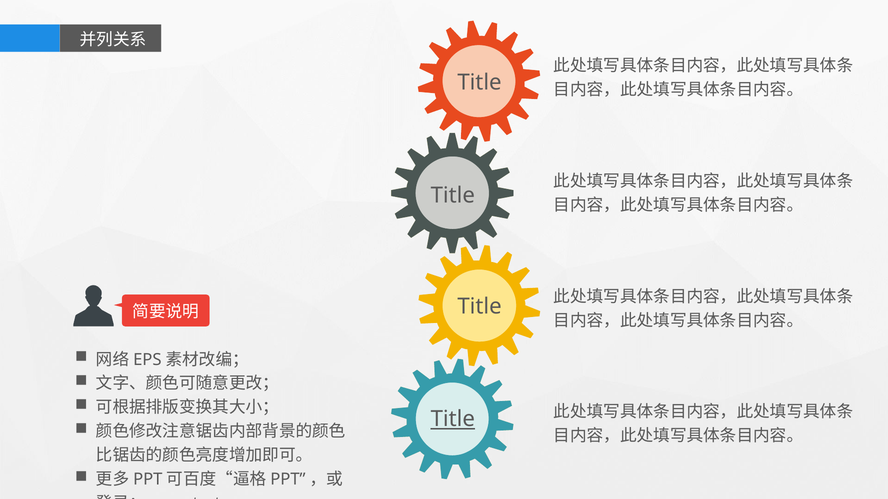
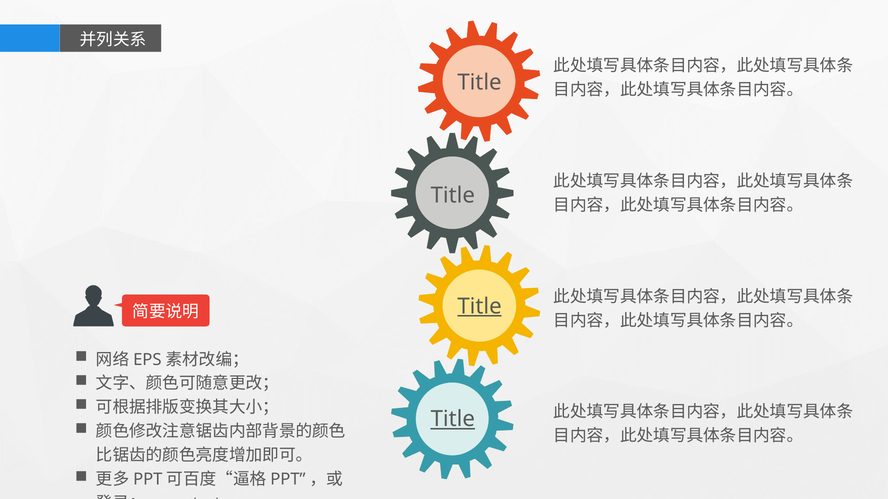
Title at (480, 307) underline: none -> present
